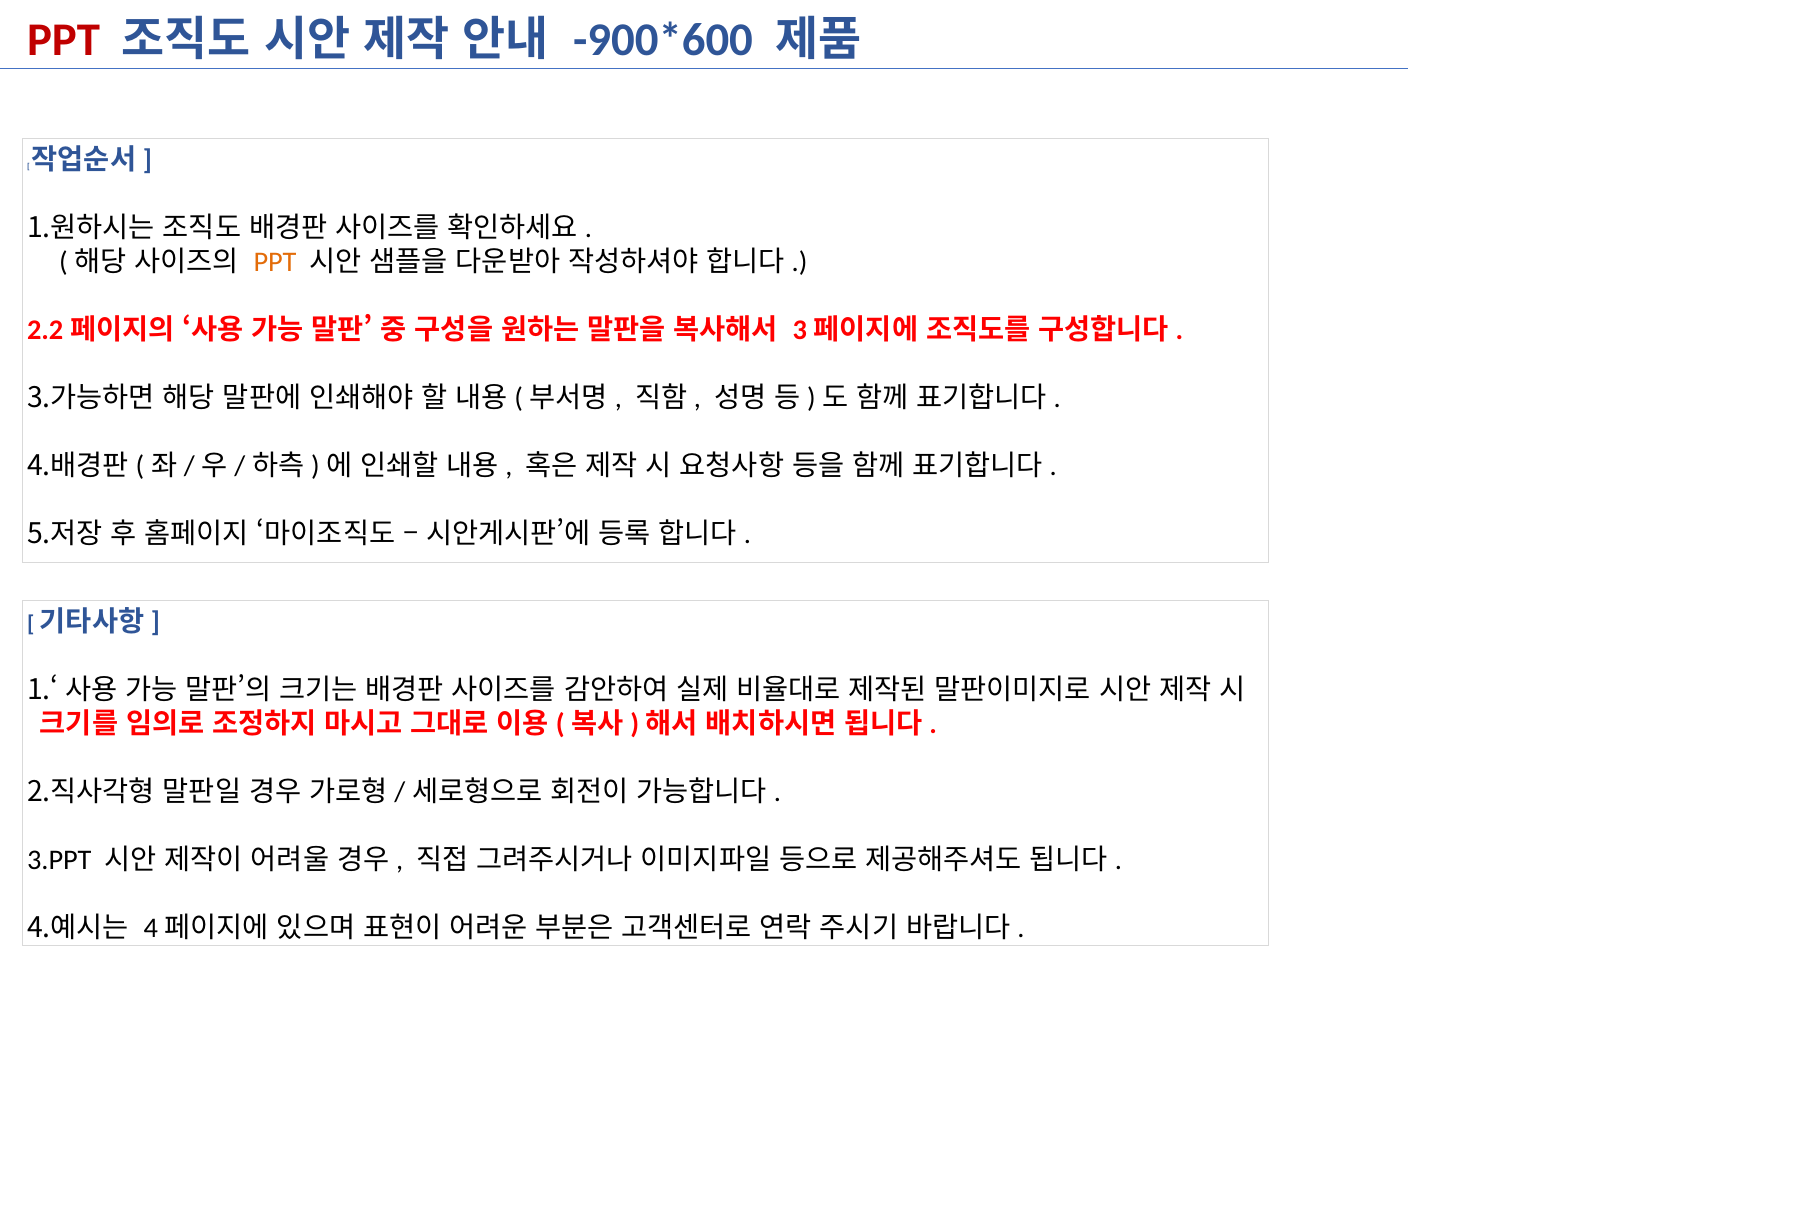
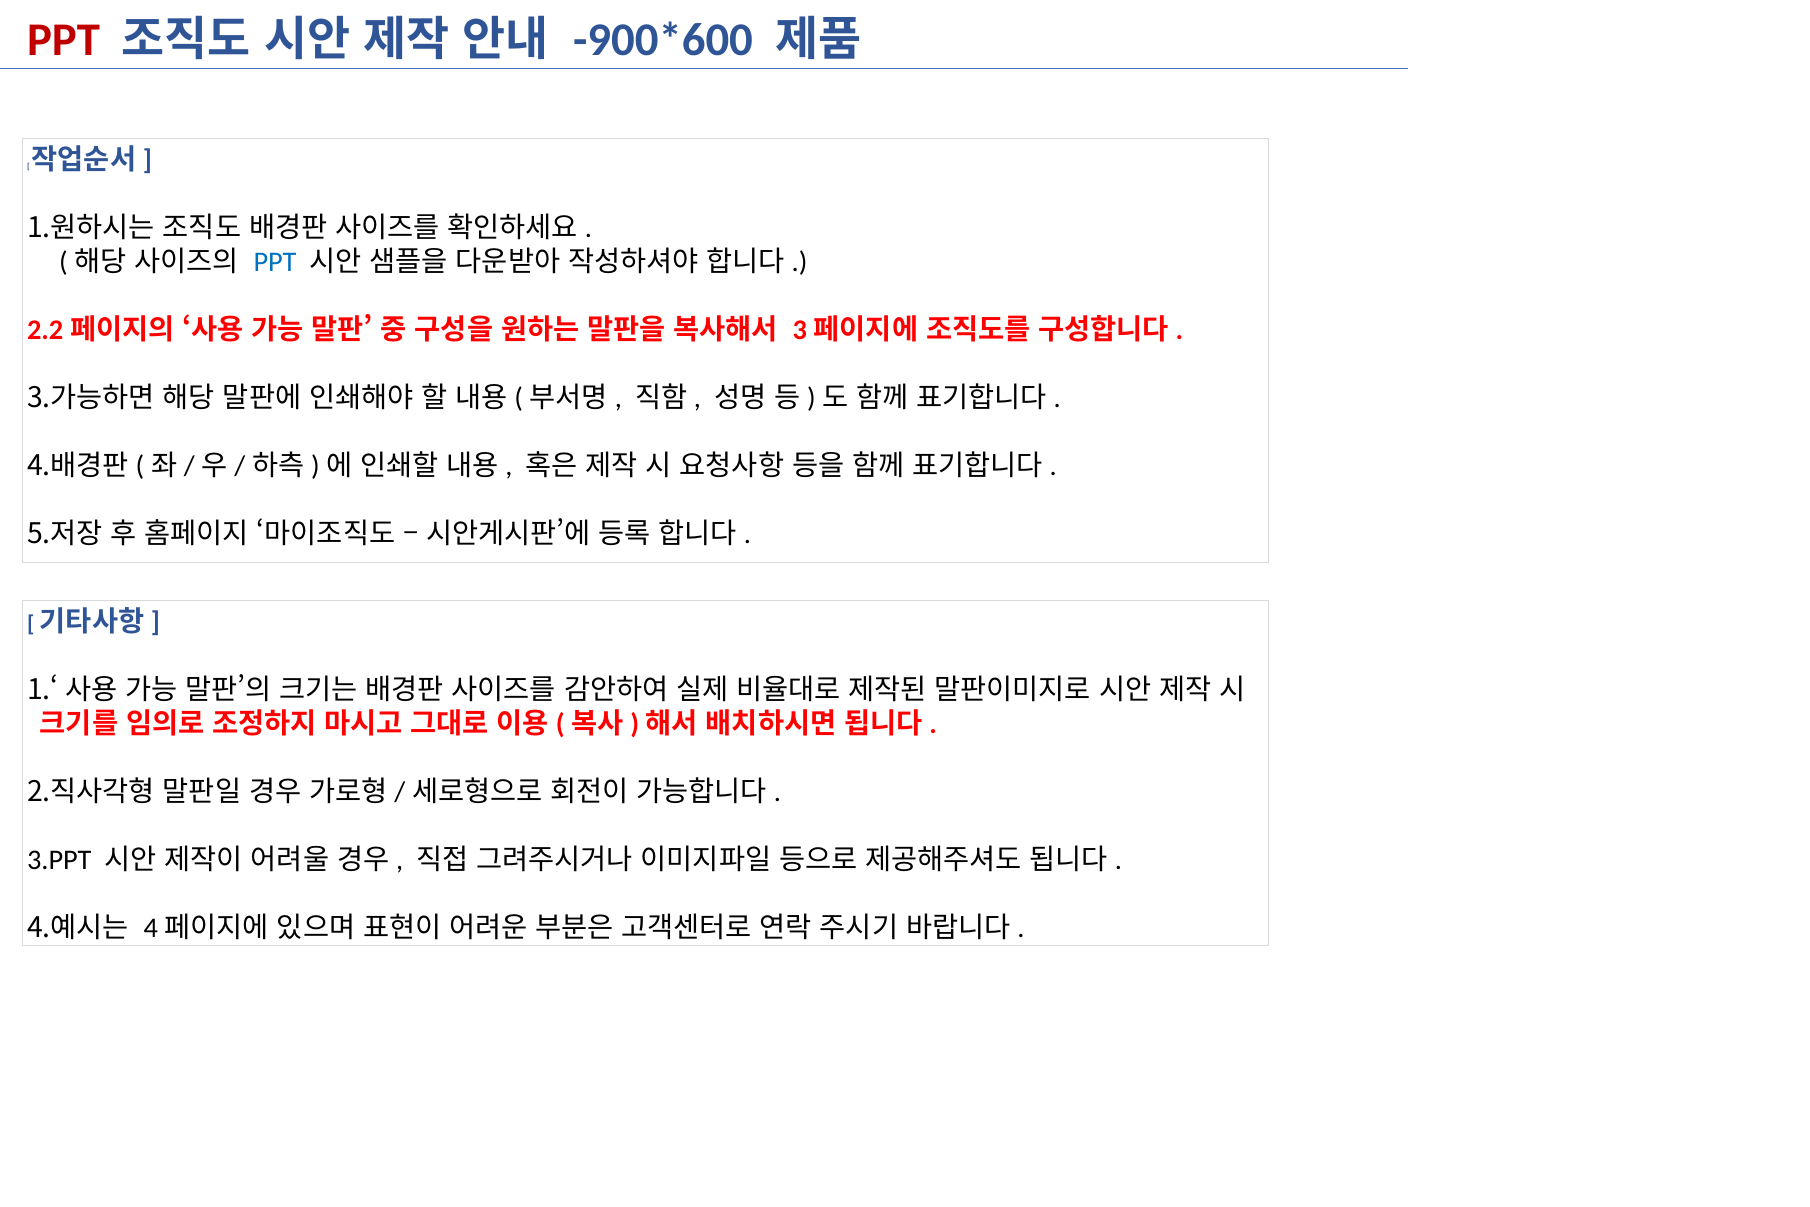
PPT at (275, 262) colour: orange -> blue
